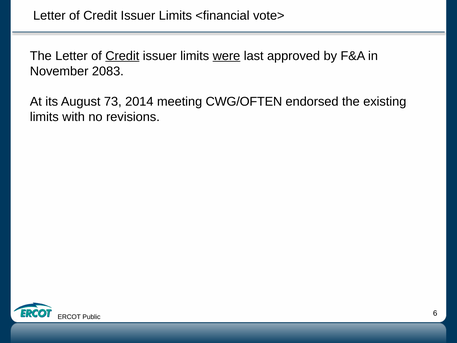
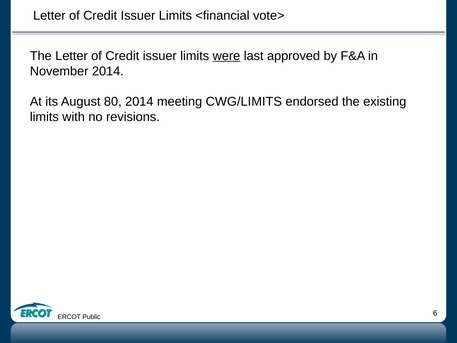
Credit at (122, 56) underline: present -> none
November 2083: 2083 -> 2014
73: 73 -> 80
CWG/OFTEN: CWG/OFTEN -> CWG/LIMITS
